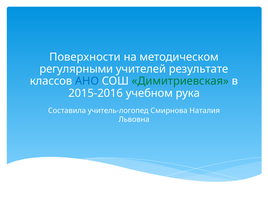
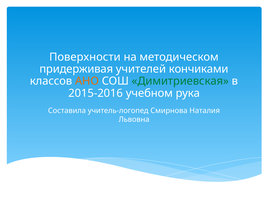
регулярными: регулярными -> придерживая
результате: результате -> кончиками
АНО colour: blue -> orange
